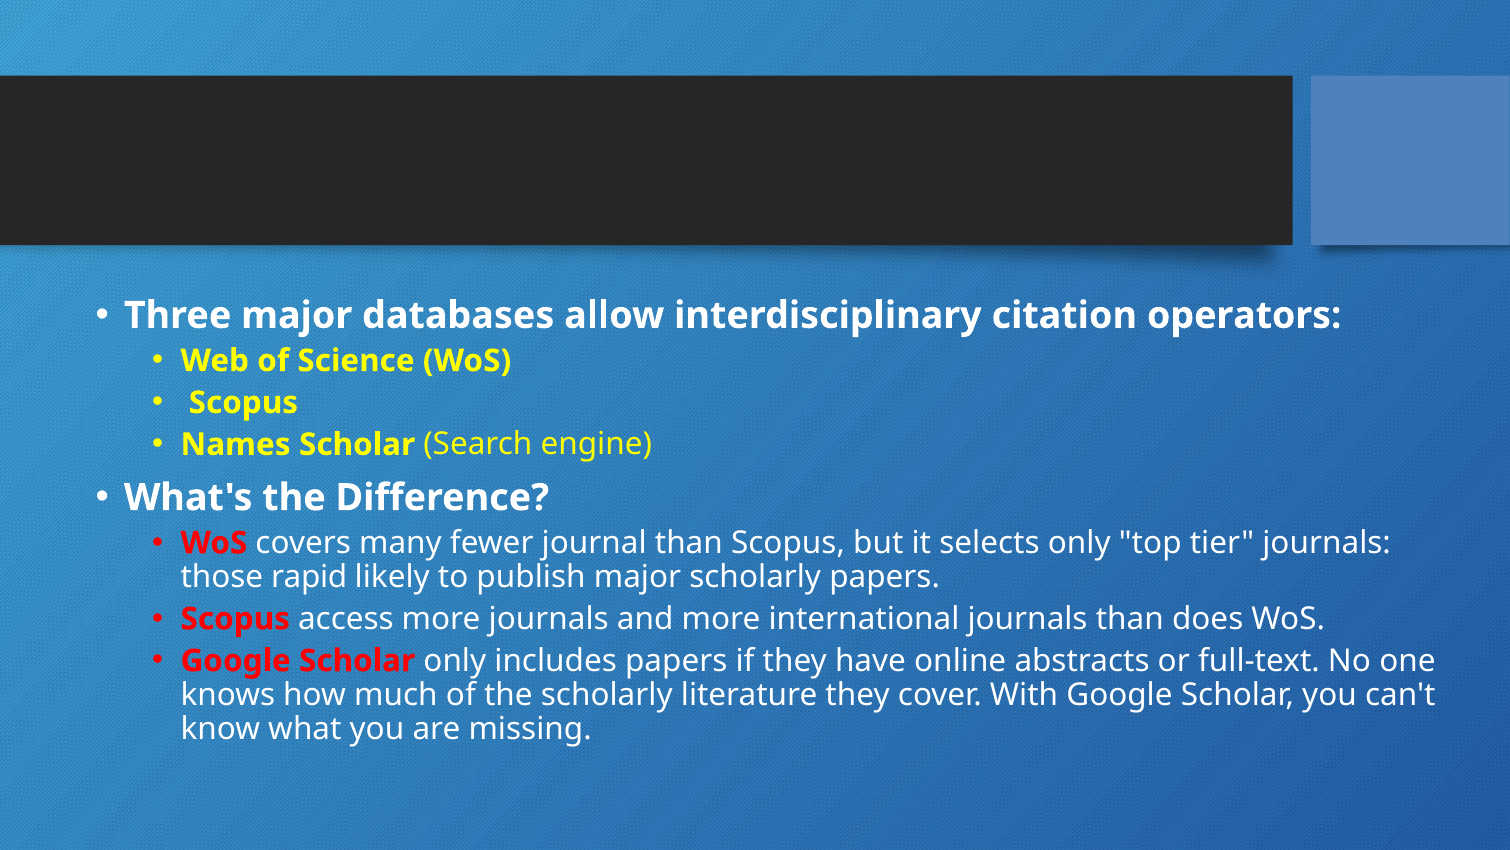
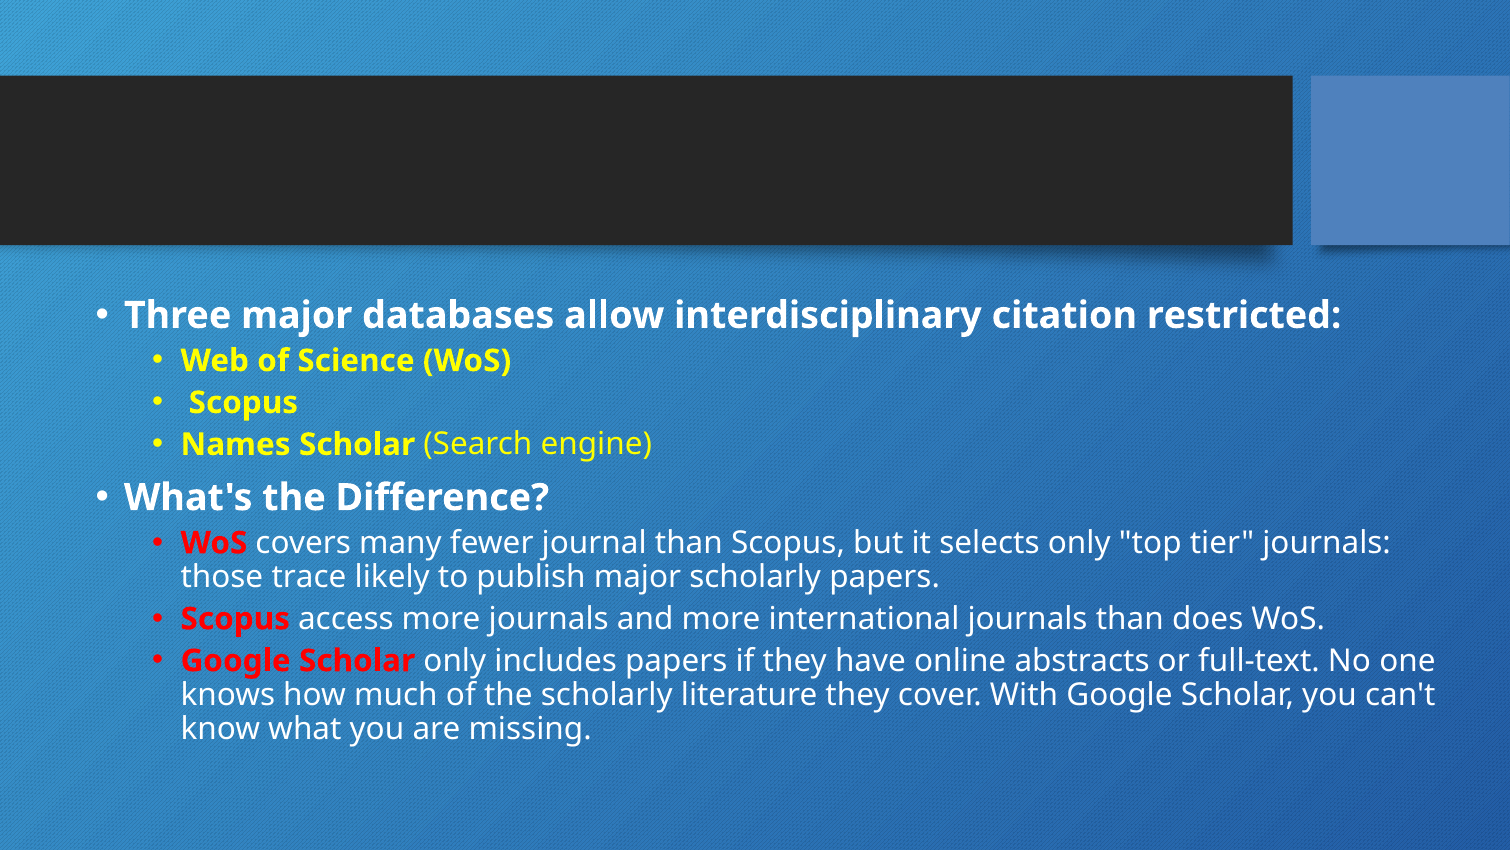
operators: operators -> restricted
rapid: rapid -> trace
